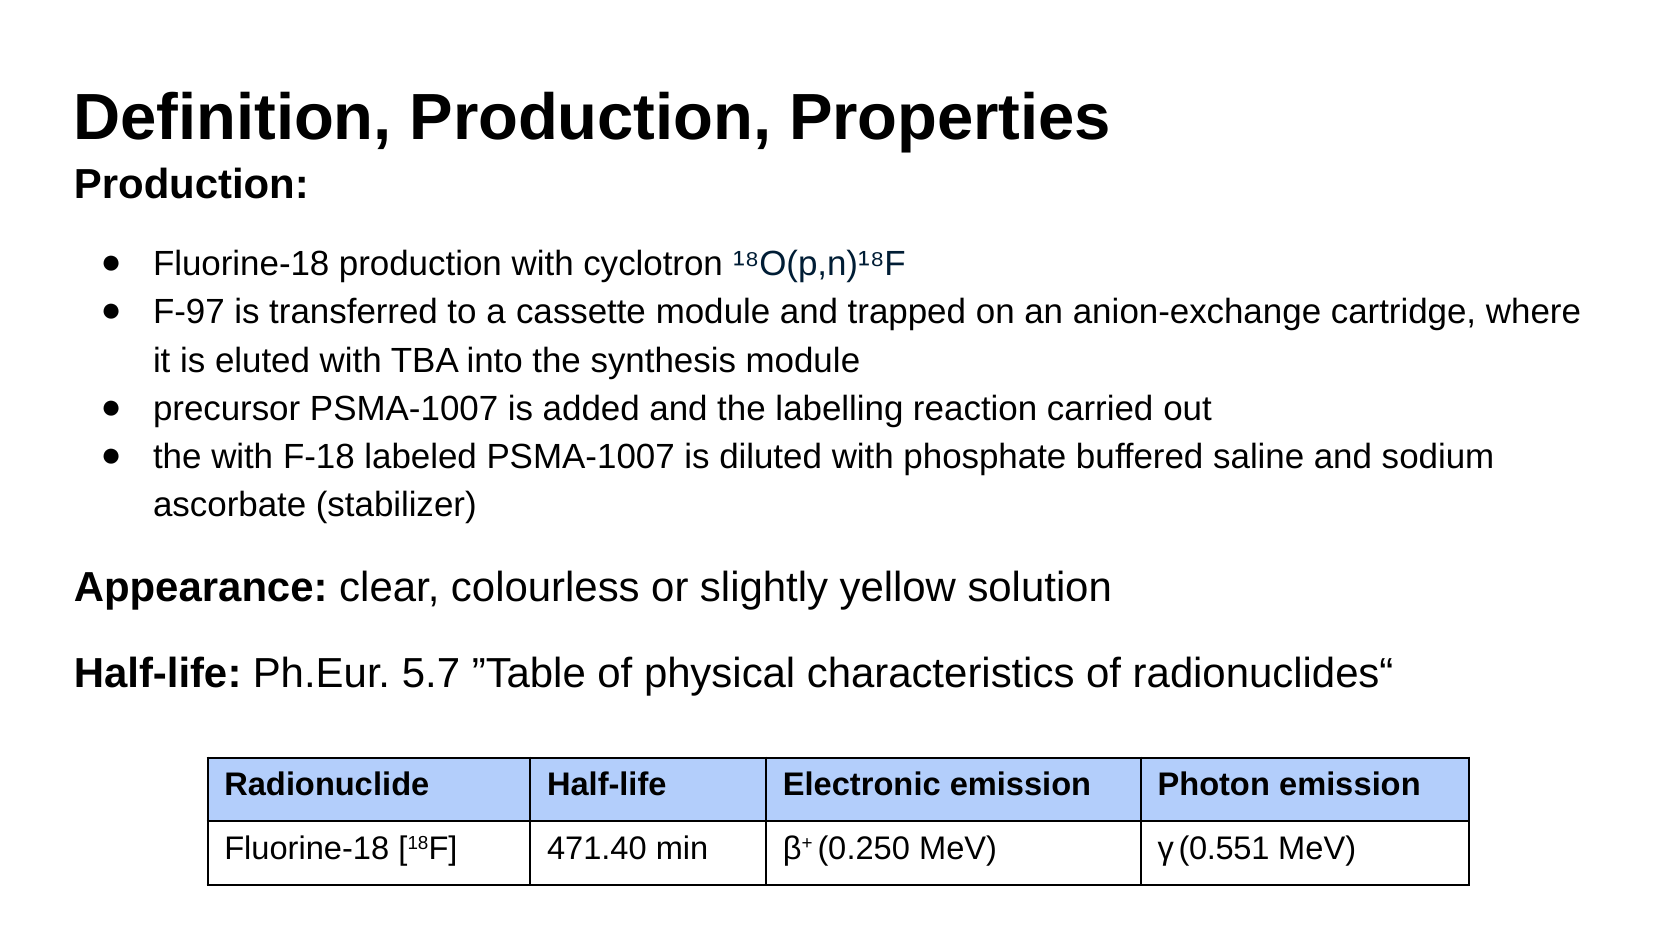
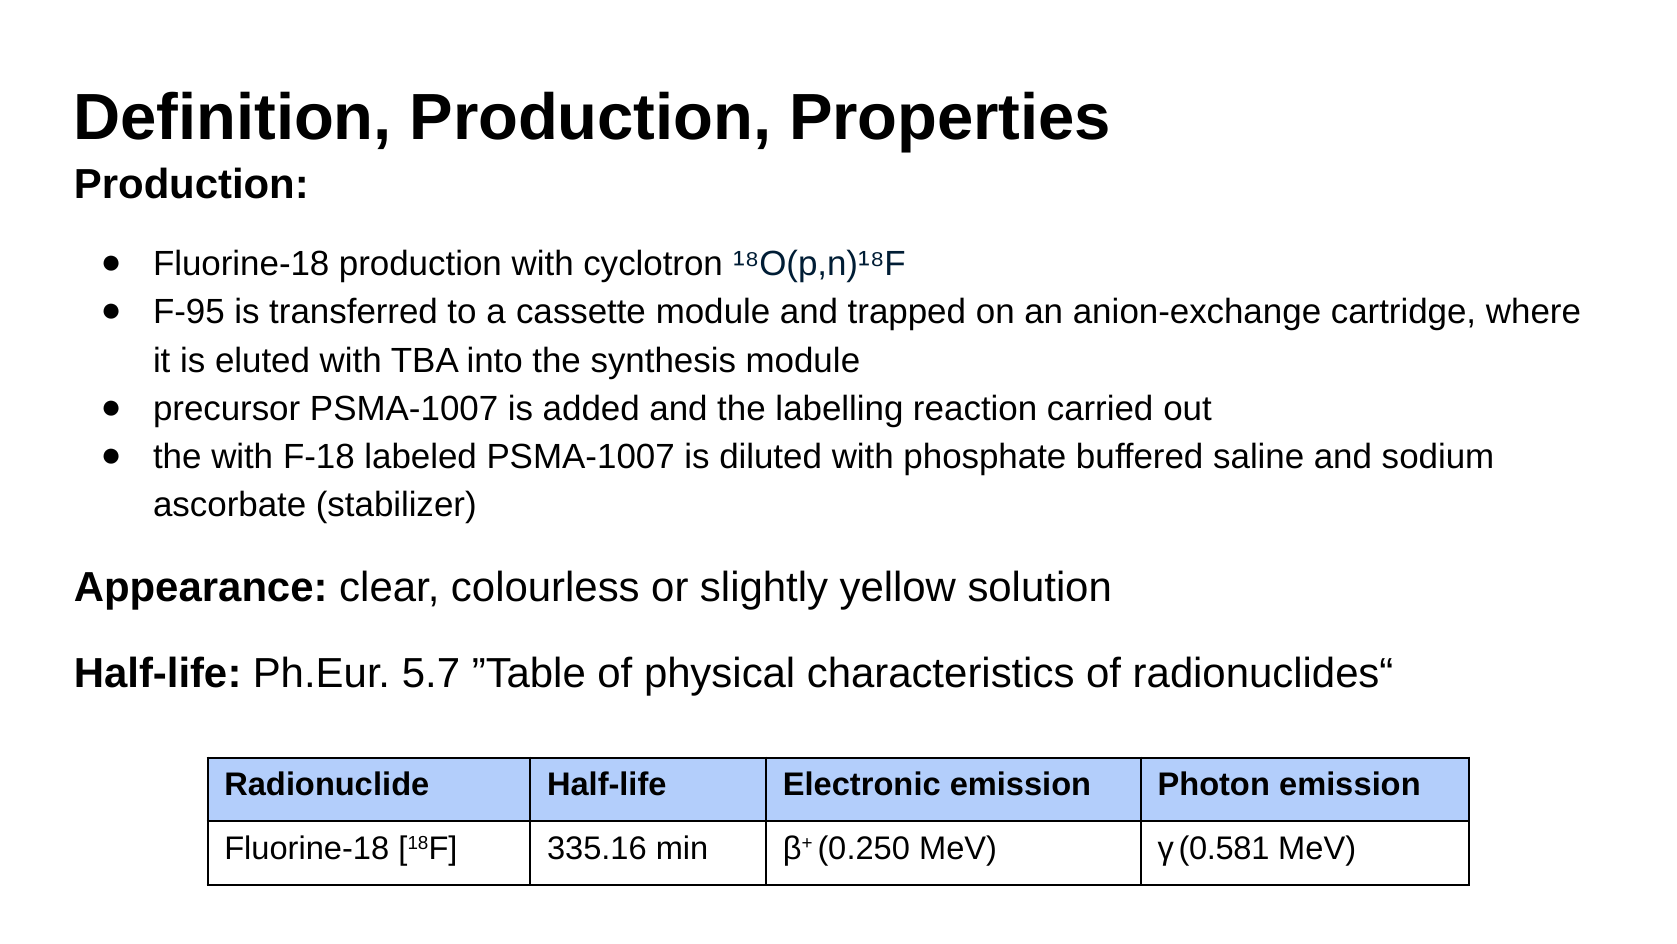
F-97: F-97 -> F-95
471.40: 471.40 -> 335.16
0.551: 0.551 -> 0.581
